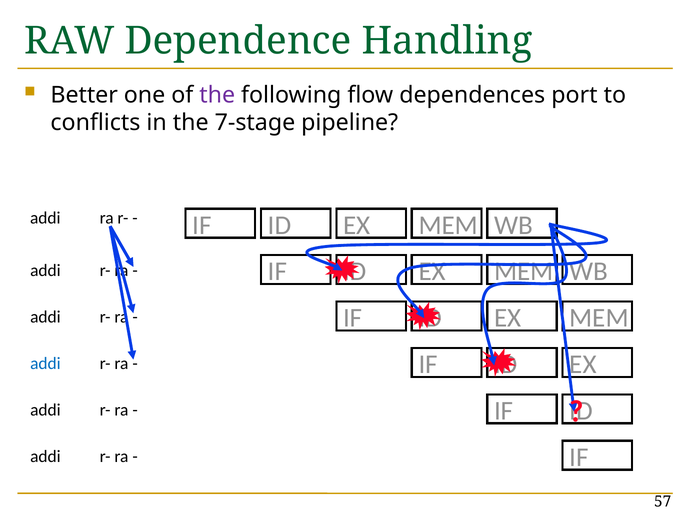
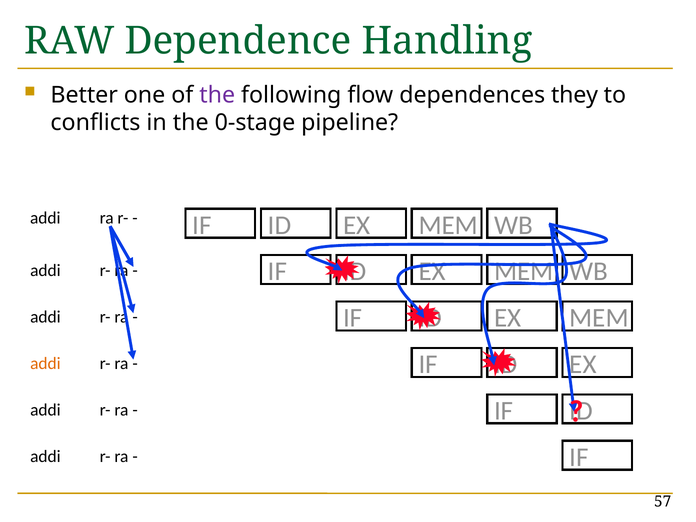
port: port -> they
7-stage: 7-stage -> 0-stage
addi at (45, 364) colour: blue -> orange
